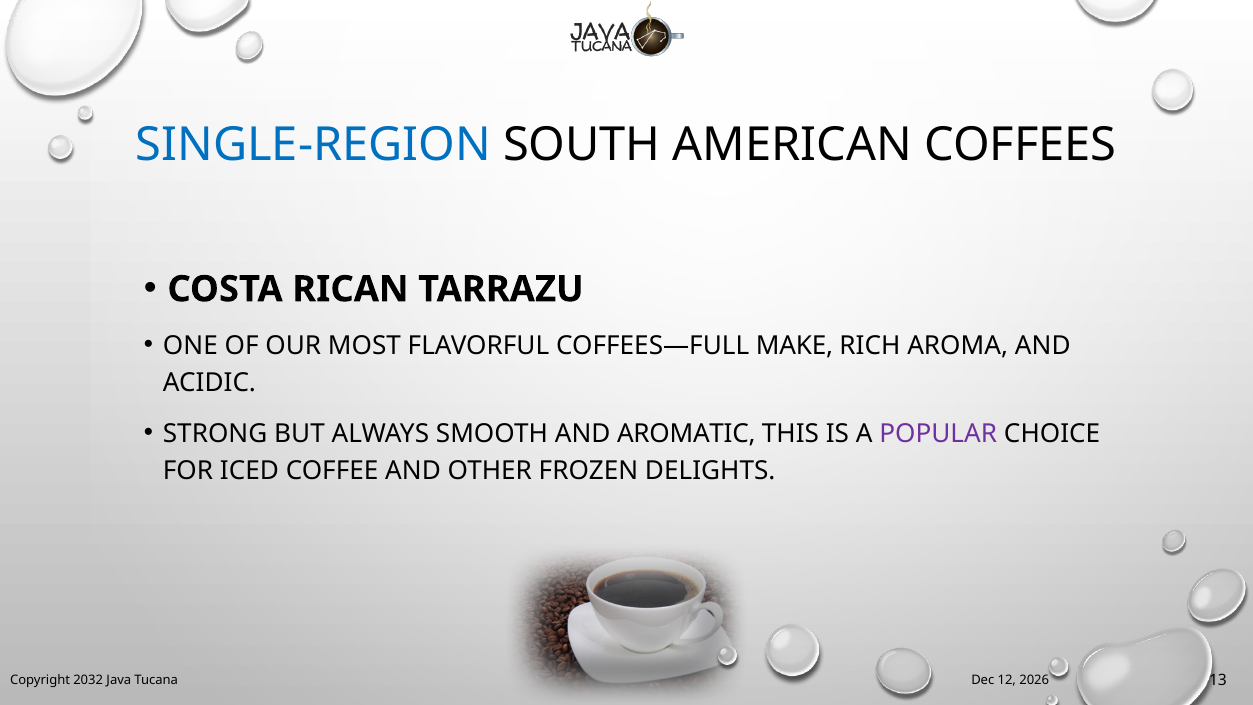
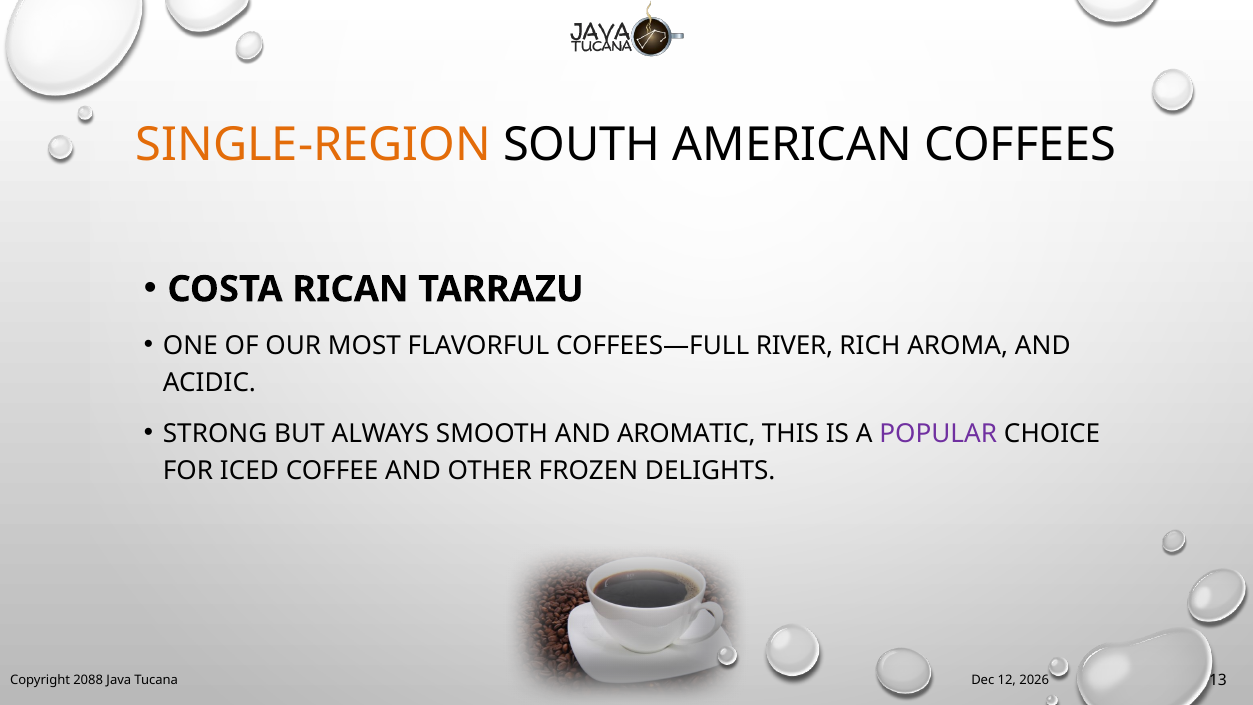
SINGLE-REGION colour: blue -> orange
MAKE: MAKE -> RIVER
2032: 2032 -> 2088
